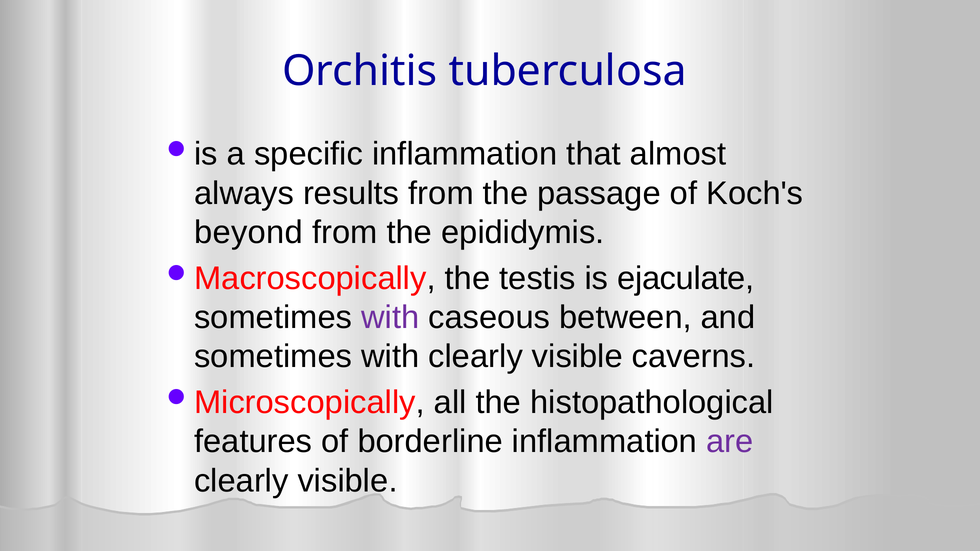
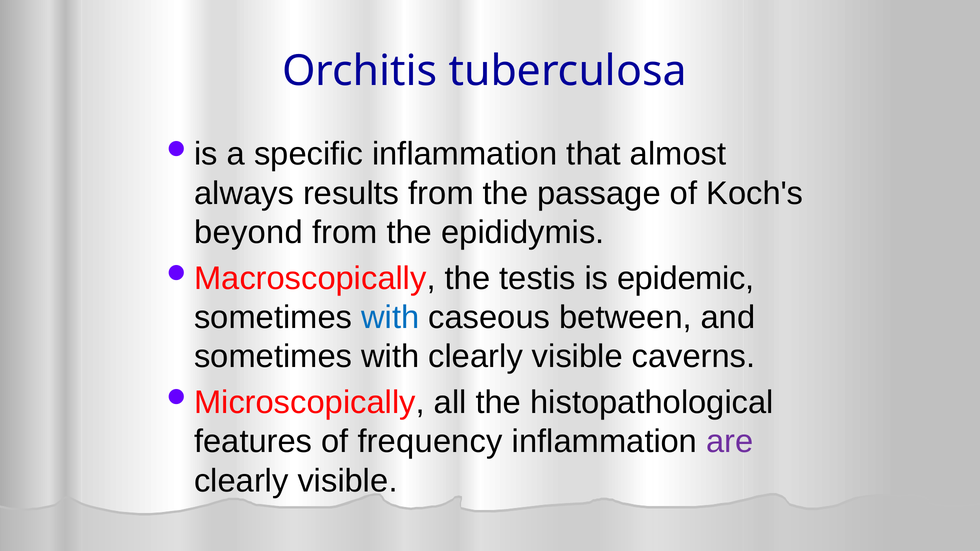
ejaculate: ejaculate -> epidemic
with at (390, 318) colour: purple -> blue
borderline: borderline -> frequency
